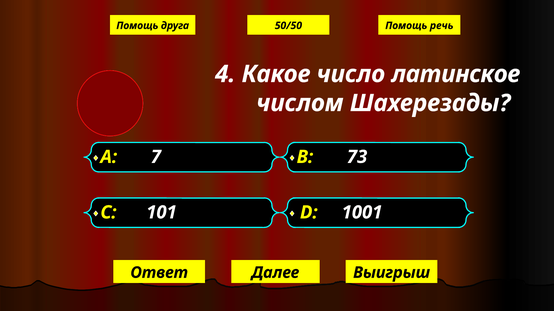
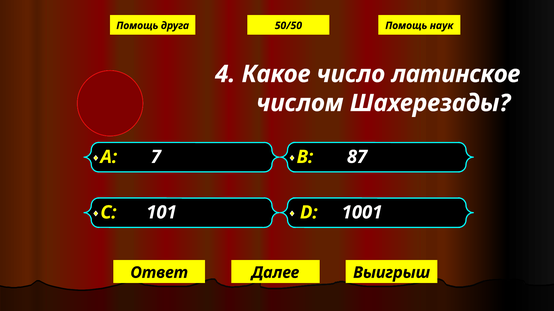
речь: речь -> наук
73: 73 -> 87
